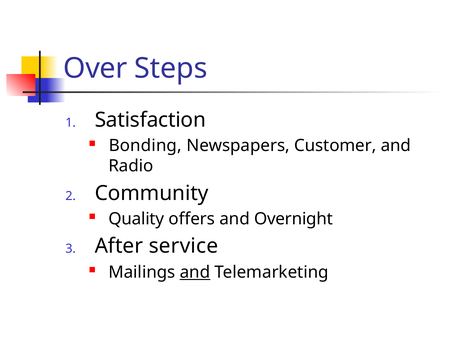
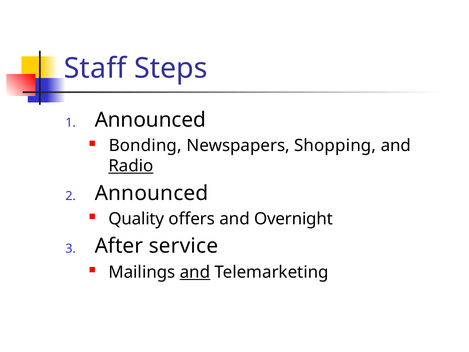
Over: Over -> Staff
Satisfaction at (150, 120): Satisfaction -> Announced
Customer: Customer -> Shopping
Radio underline: none -> present
Community at (152, 193): Community -> Announced
